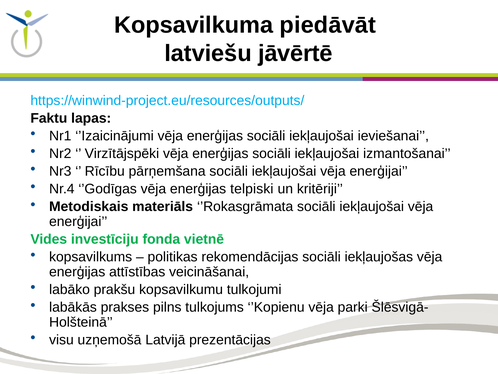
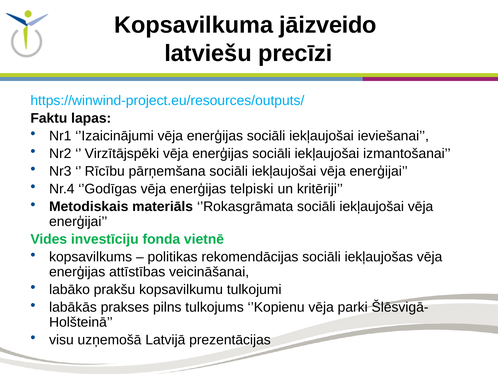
piedāvāt: piedāvāt -> jāizveido
jāvērtē: jāvērtē -> precīzi
